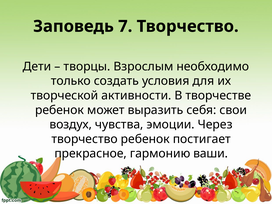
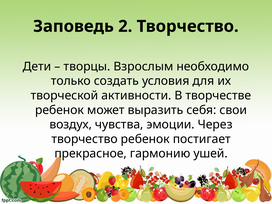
7: 7 -> 2
ваши: ваши -> ушей
